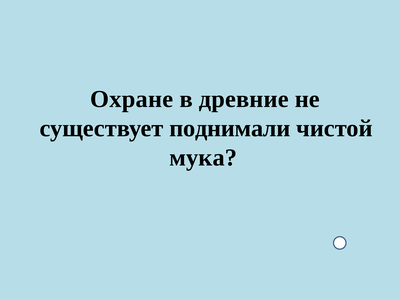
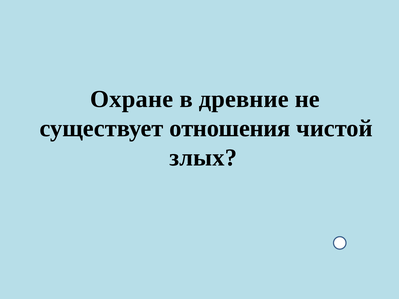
поднимали: поднимали -> отношения
мука: мука -> злых
